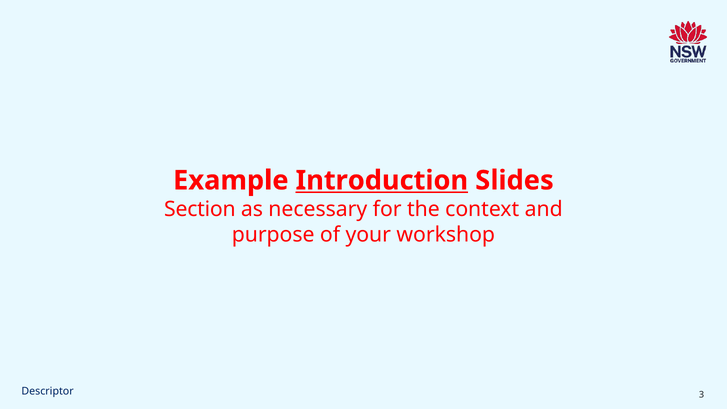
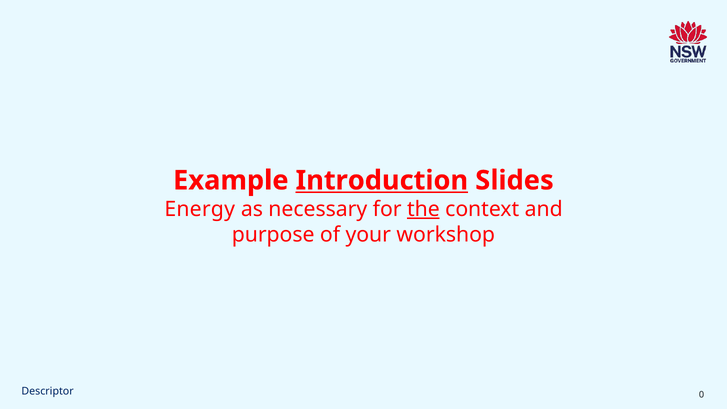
Section: Section -> Energy
the underline: none -> present
3: 3 -> 0
